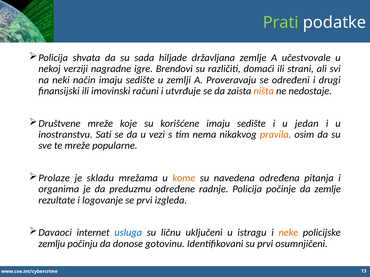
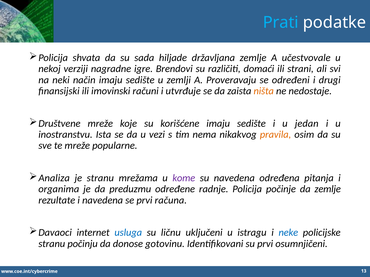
Prati colour: light green -> light blue
Sati: Sati -> Ista
Prolaze: Prolaze -> Analiza
je skladu: skladu -> stranu
kome colour: orange -> purple
i logovanje: logovanje -> navedena
izgleda: izgleda -> računa
neke colour: orange -> blue
zemlju at (52, 244): zemlju -> stranu
